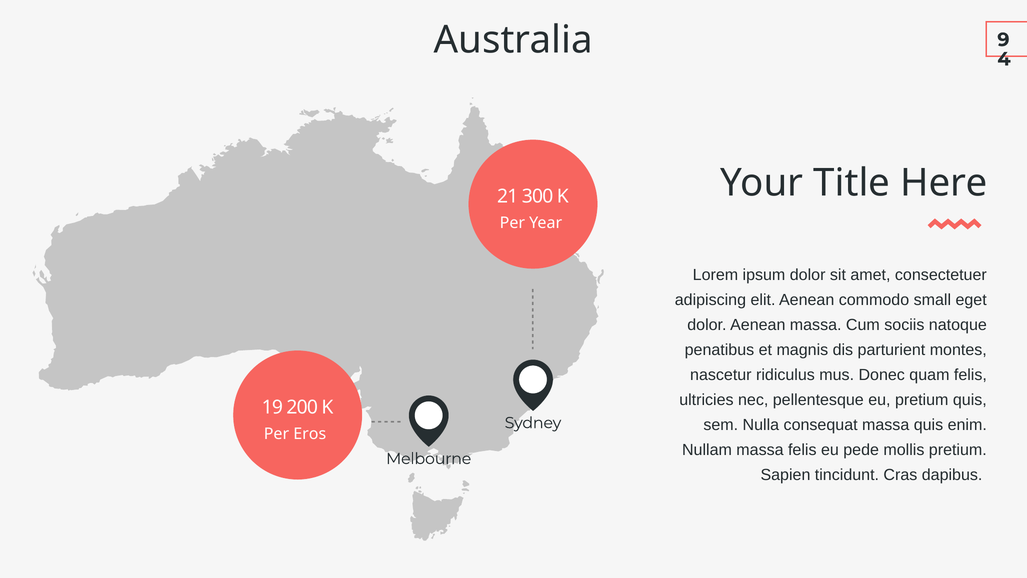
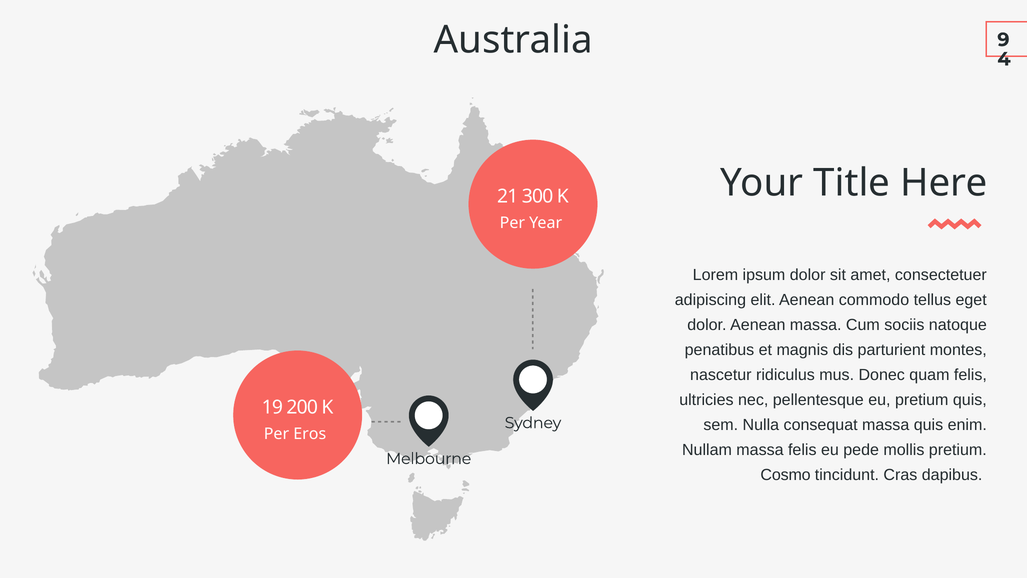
small: small -> tellus
Sapien: Sapien -> Cosmo
